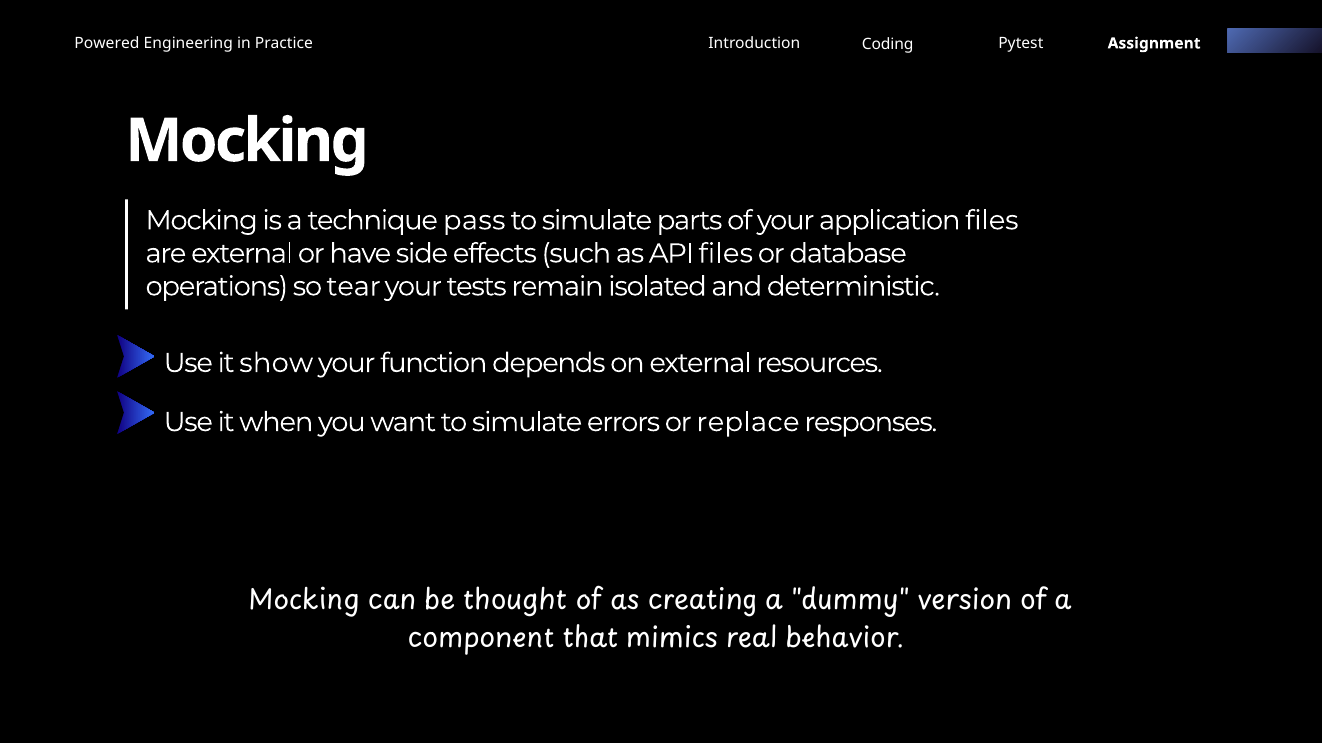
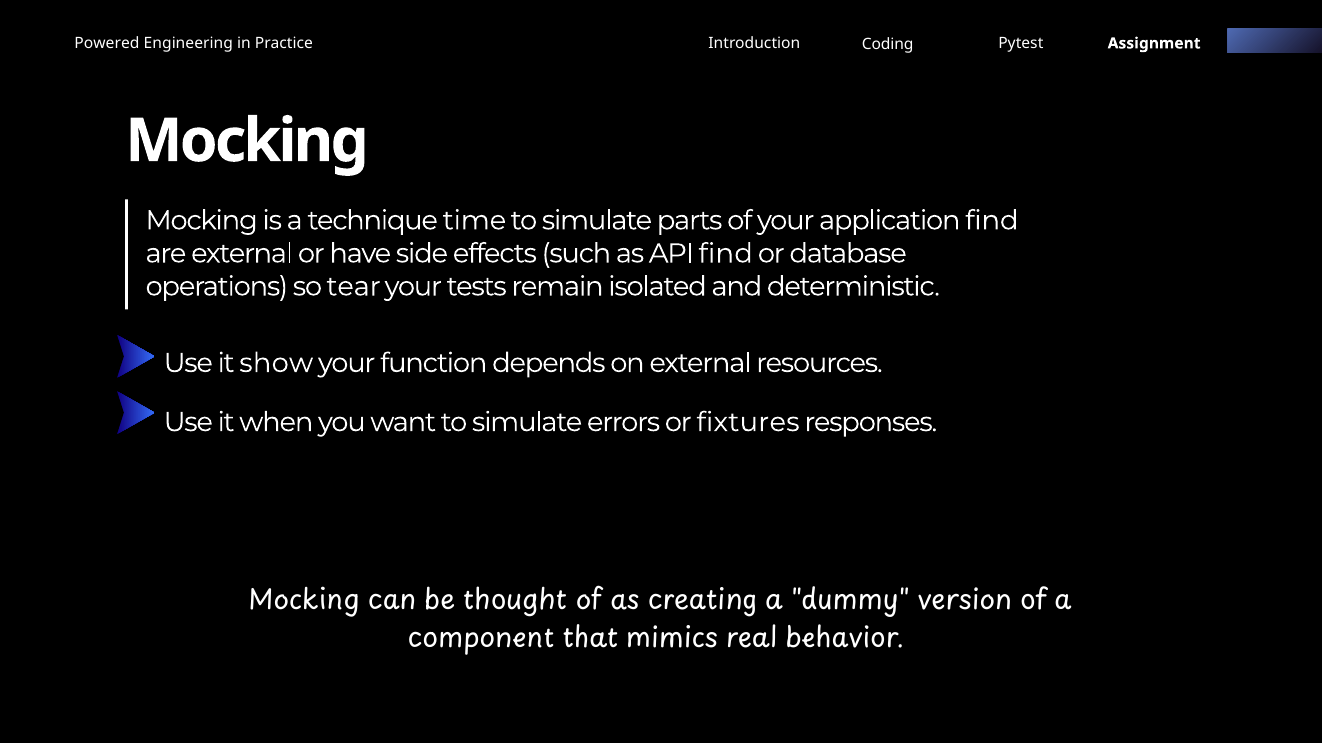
pass: pass -> time
application files: files -> find
API files: files -> find
replace: replace -> fixtures
